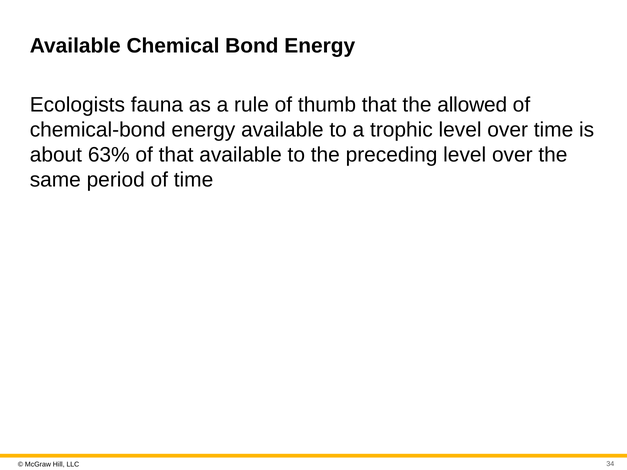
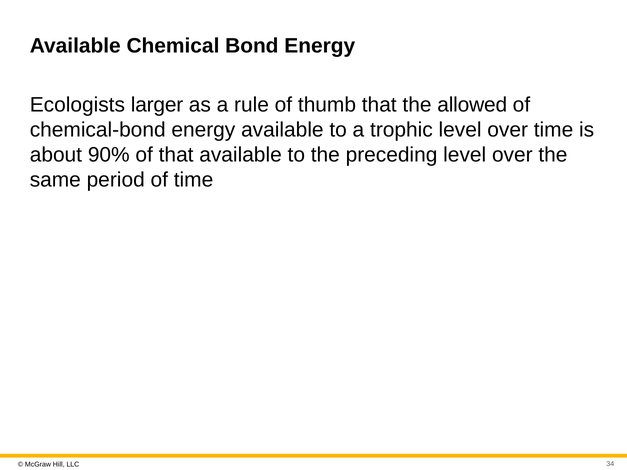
fauna: fauna -> larger
63%: 63% -> 90%
